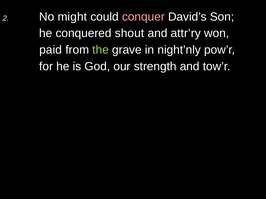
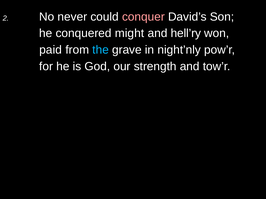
might: might -> never
shout: shout -> might
attr’ry: attr’ry -> hell’ry
the colour: light green -> light blue
